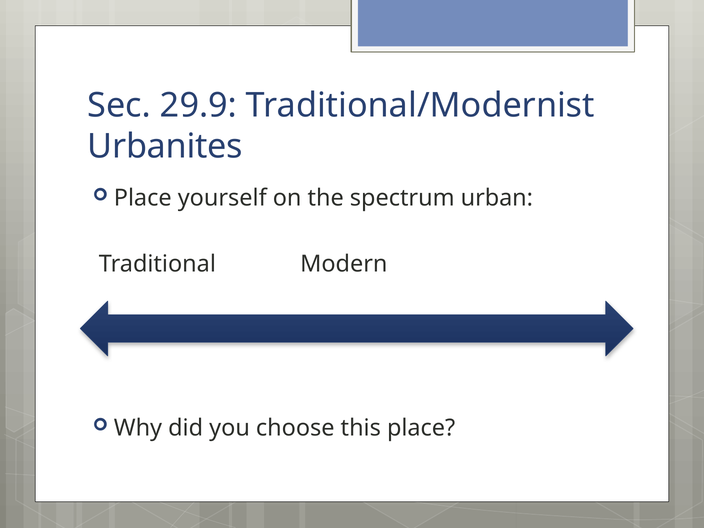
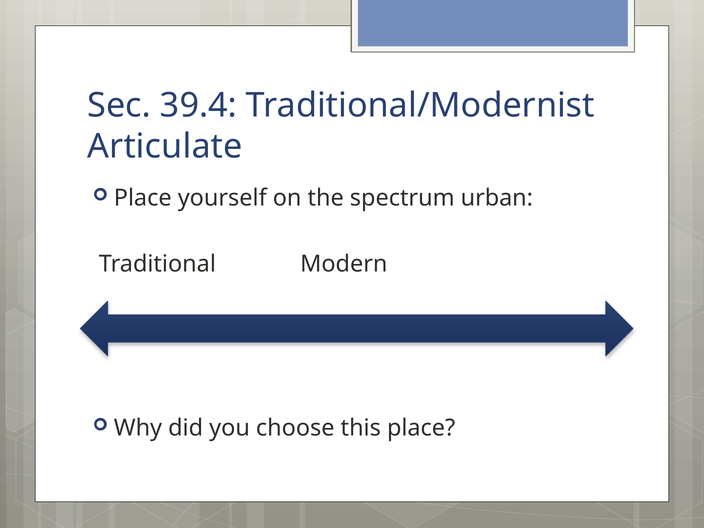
29.9: 29.9 -> 39.4
Urbanites: Urbanites -> Articulate
